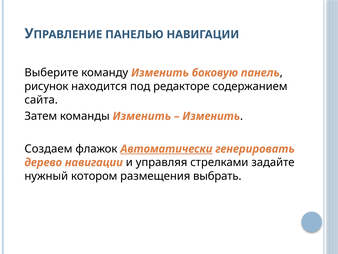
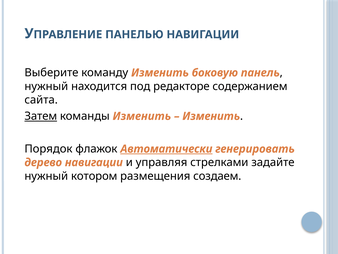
рисунок at (46, 86): рисунок -> нужный
Затем underline: none -> present
Создаем: Создаем -> Порядок
выбрать: выбрать -> создаем
